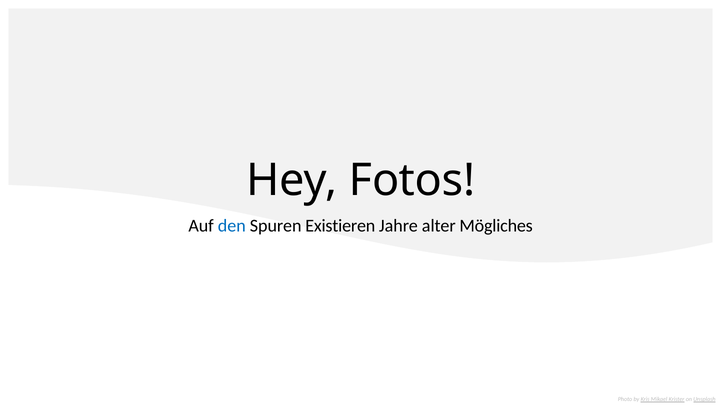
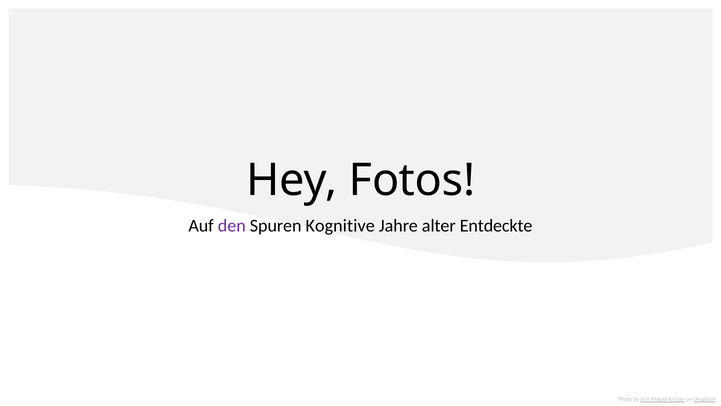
den colour: blue -> purple
Existieren: Existieren -> Kognitive
Mögliches: Mögliches -> Entdeckte
